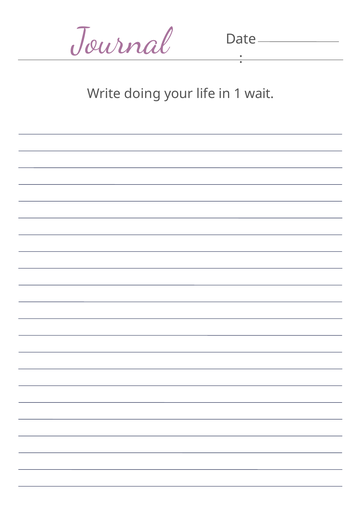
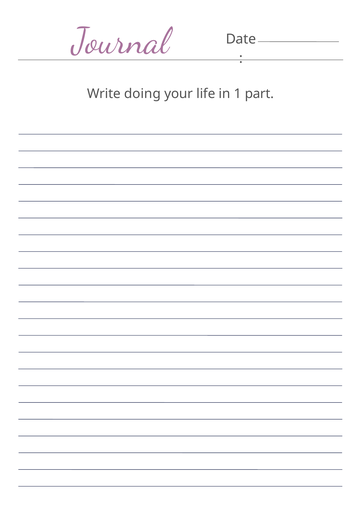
wait: wait -> part
